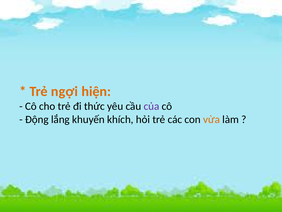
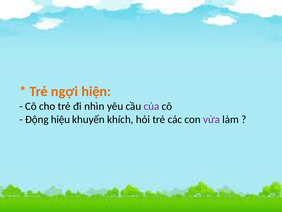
thức: thức -> nhìn
lắng: lắng -> hiệu
vừa colour: orange -> purple
